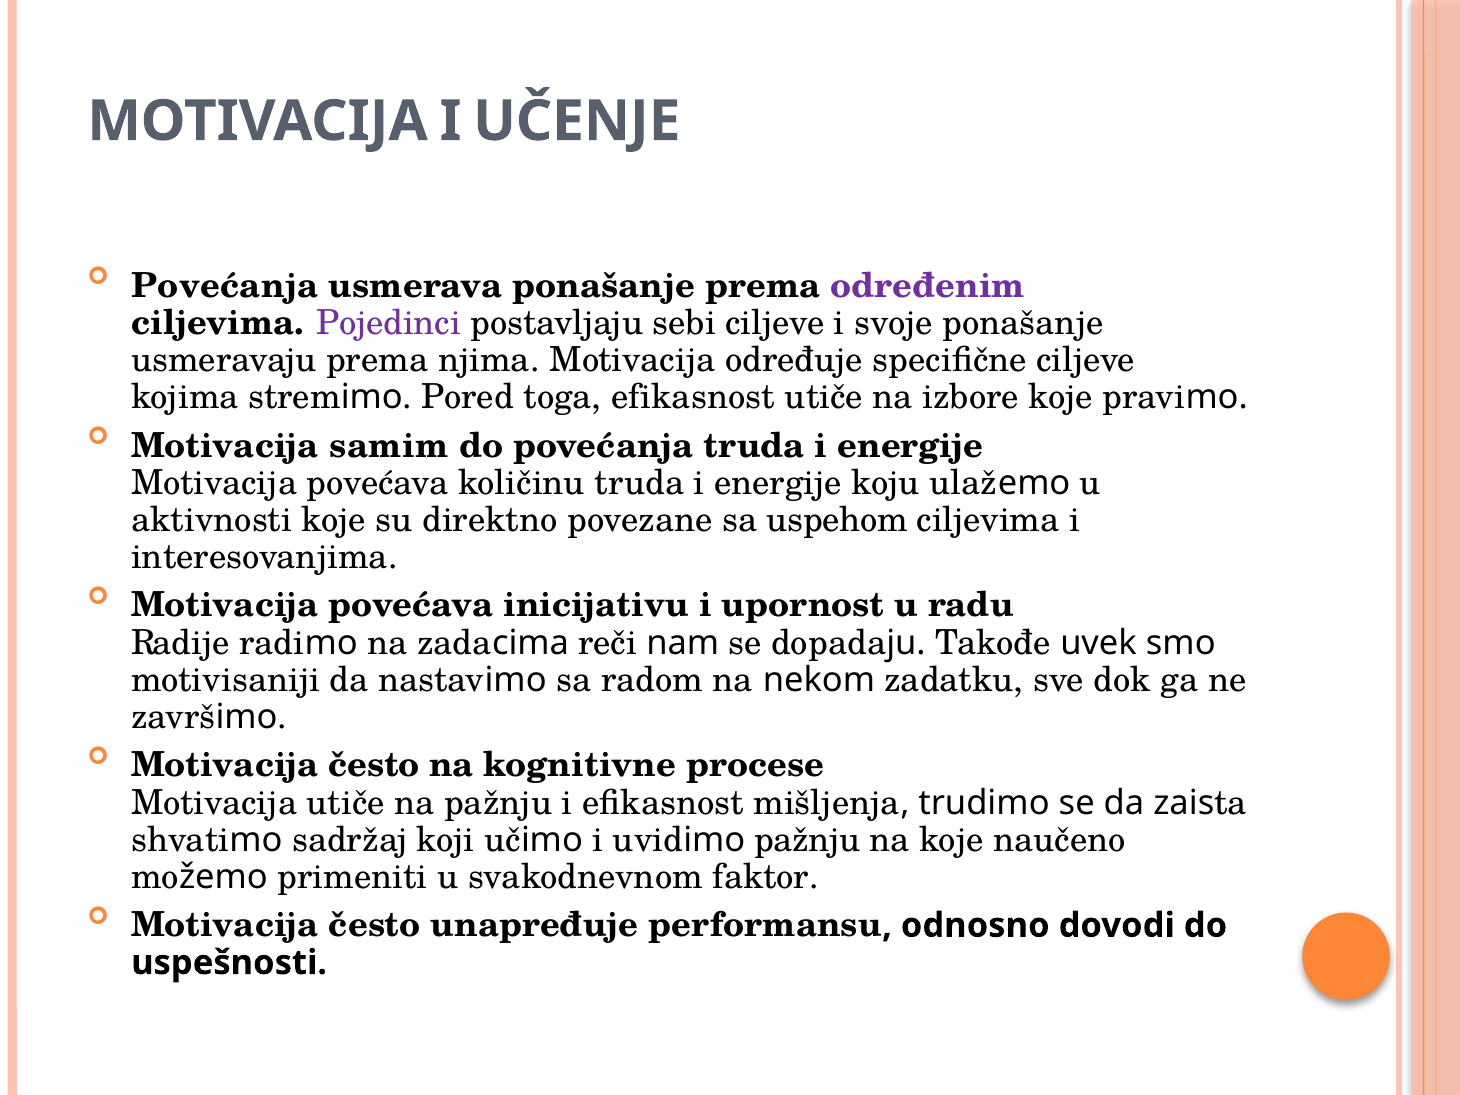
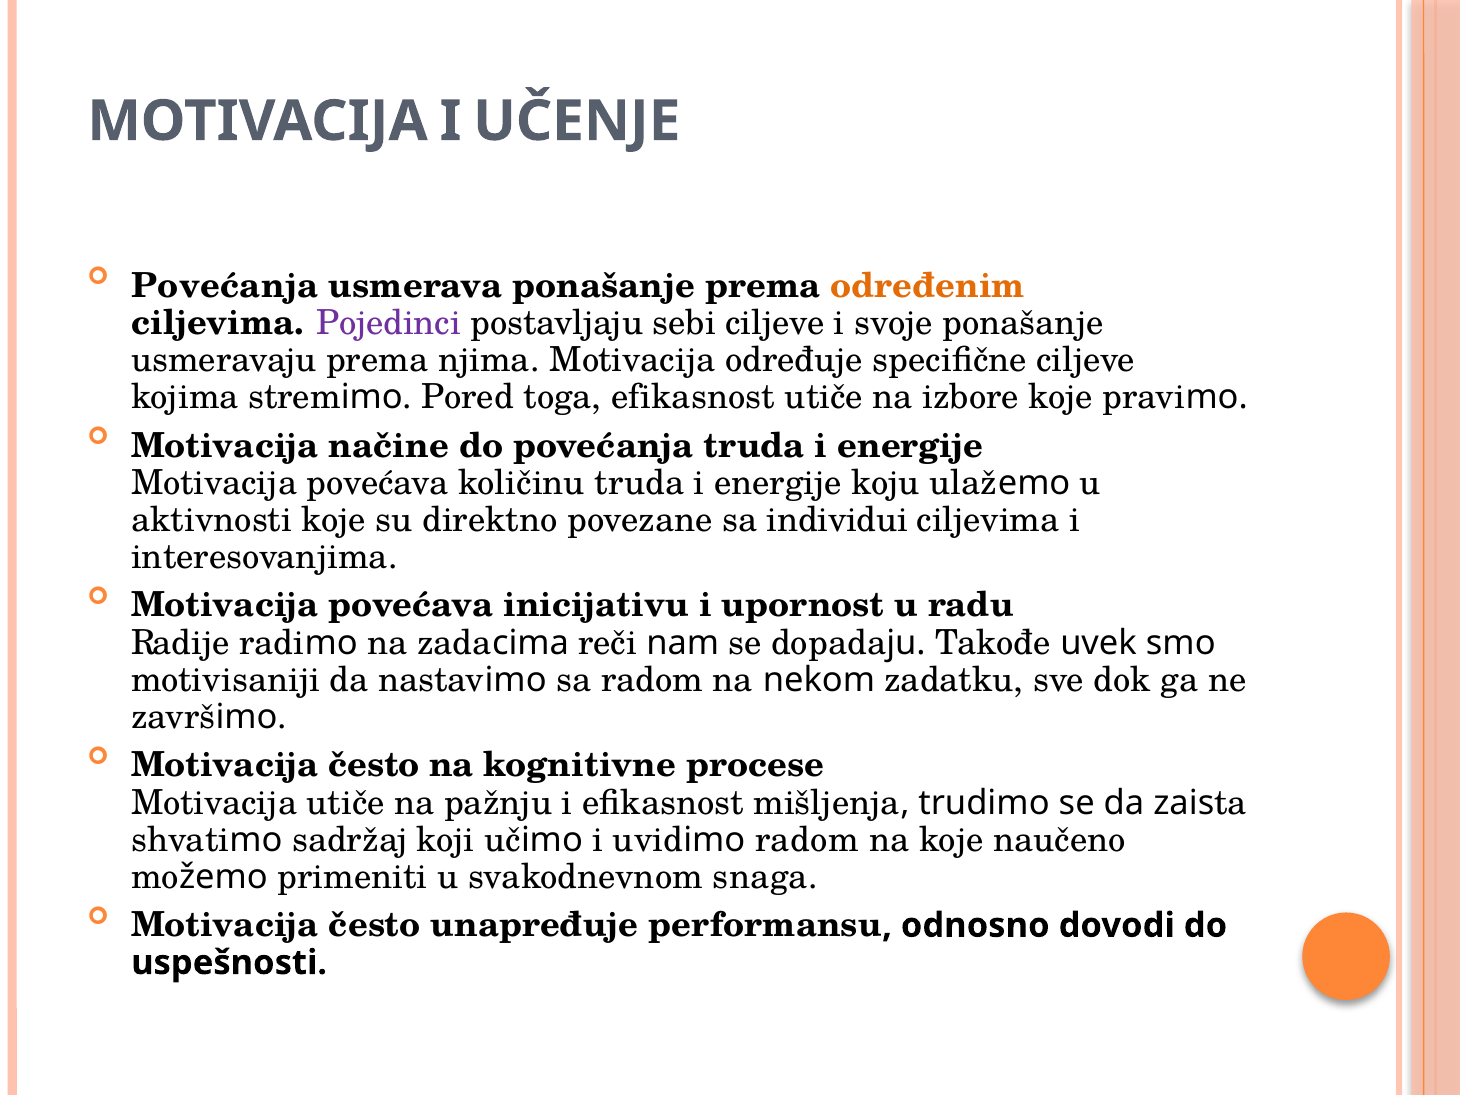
određenim colour: purple -> orange
samim: samim -> načine
uspehom: uspehom -> individui
uvidimo pažnju: pažnju -> radom
faktor: faktor -> snaga
